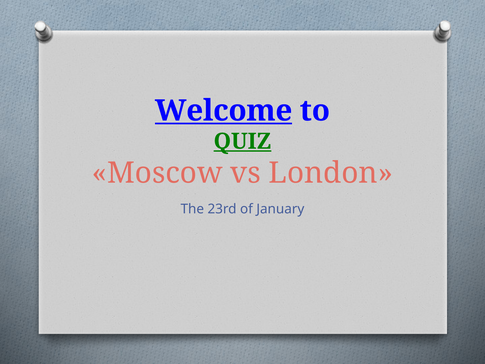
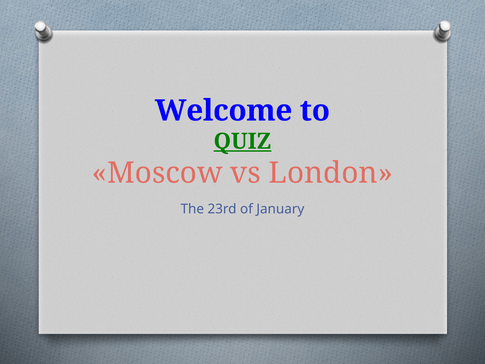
Welcome underline: present -> none
